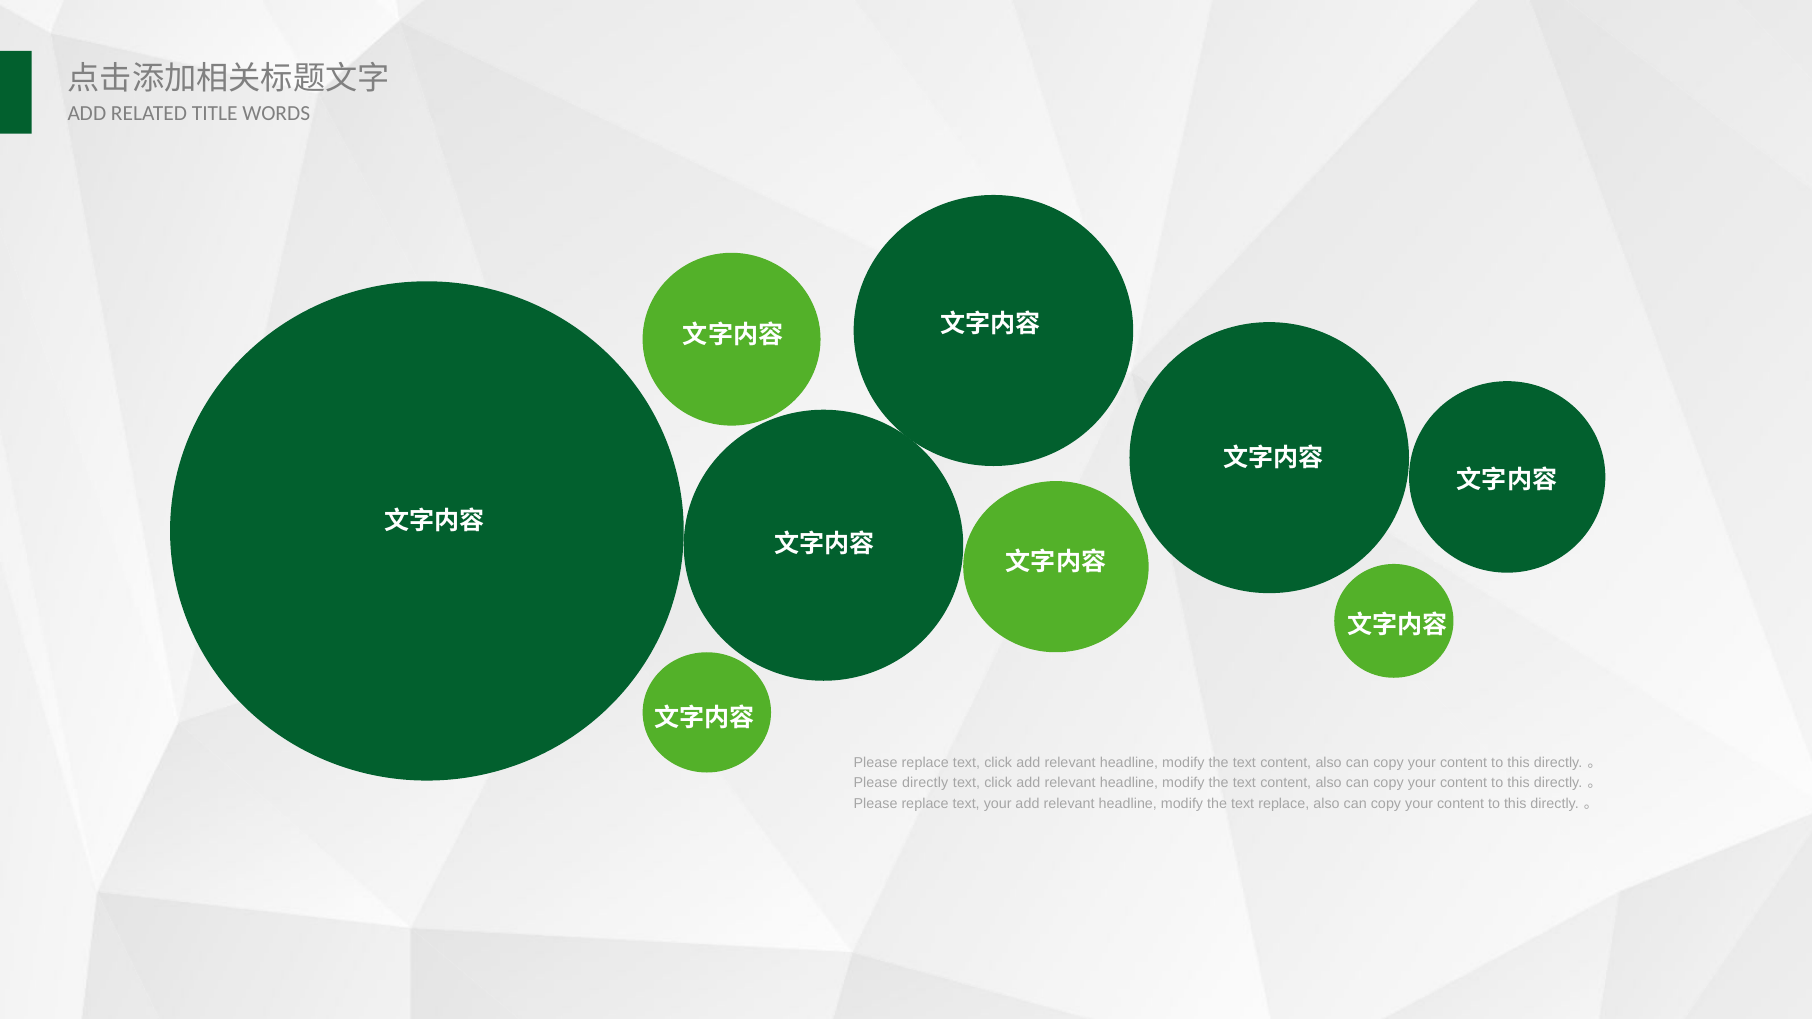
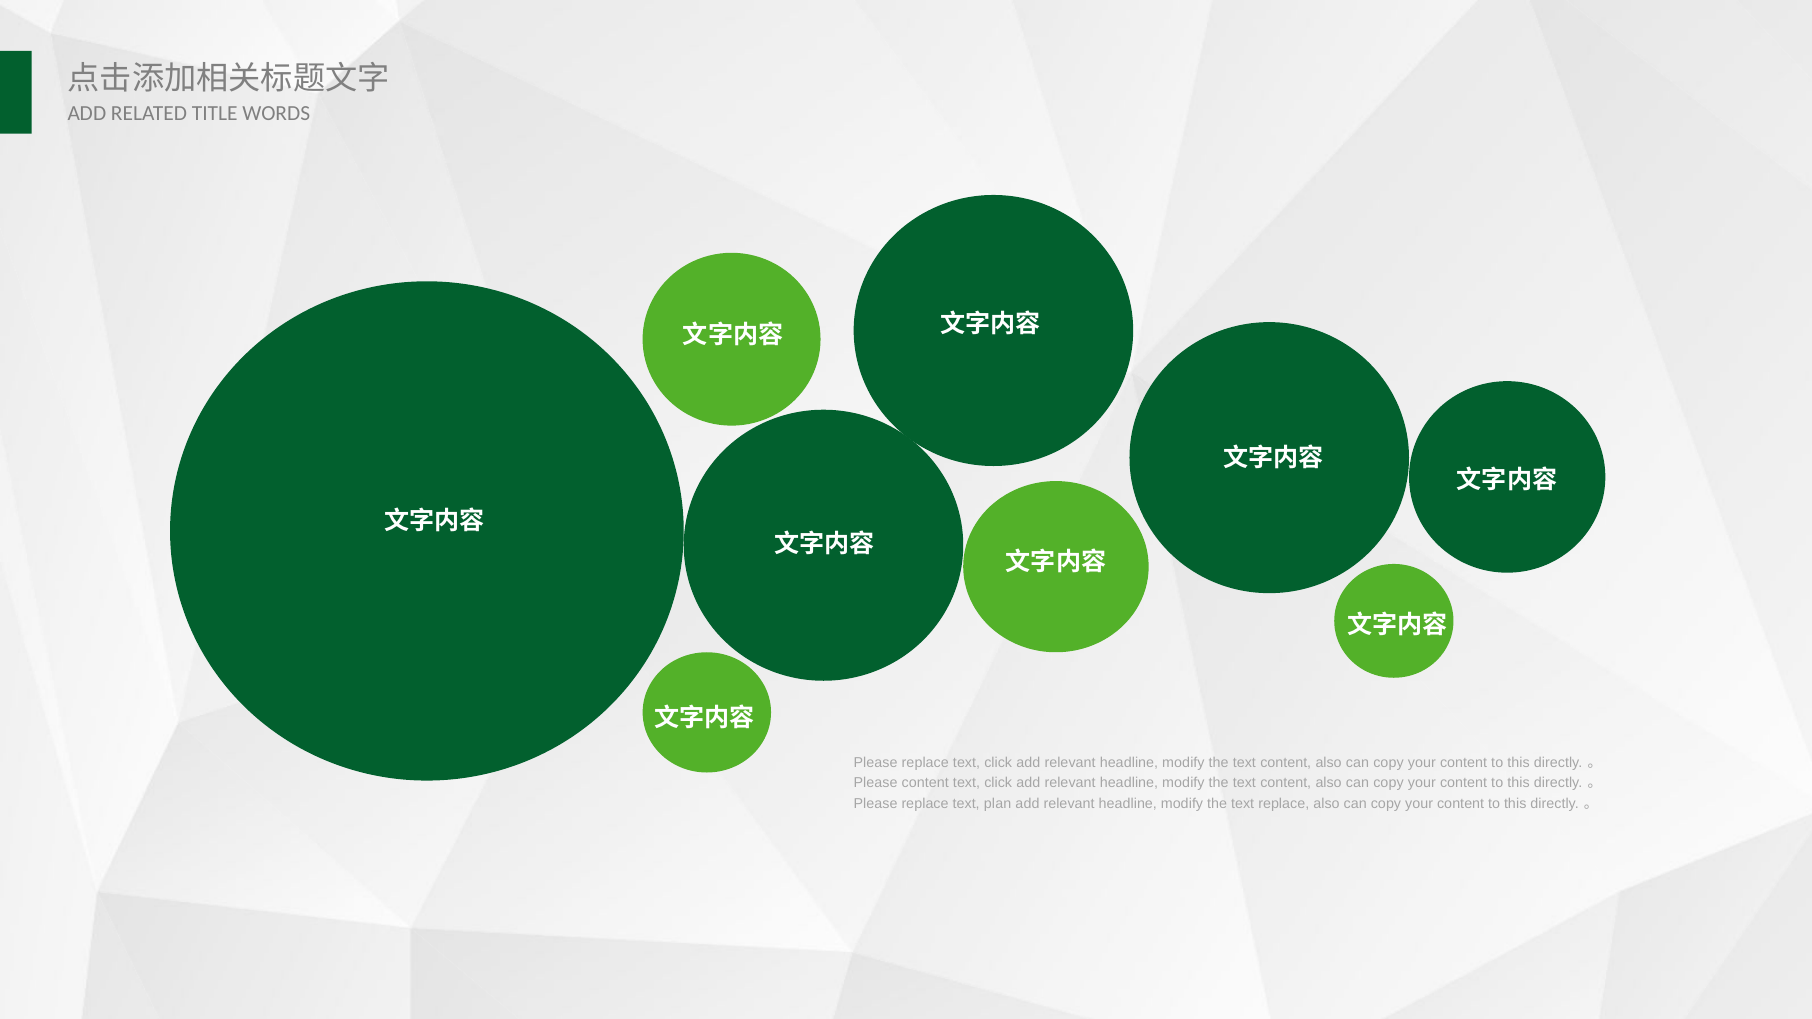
Please directly: directly -> content
text your: your -> plan
